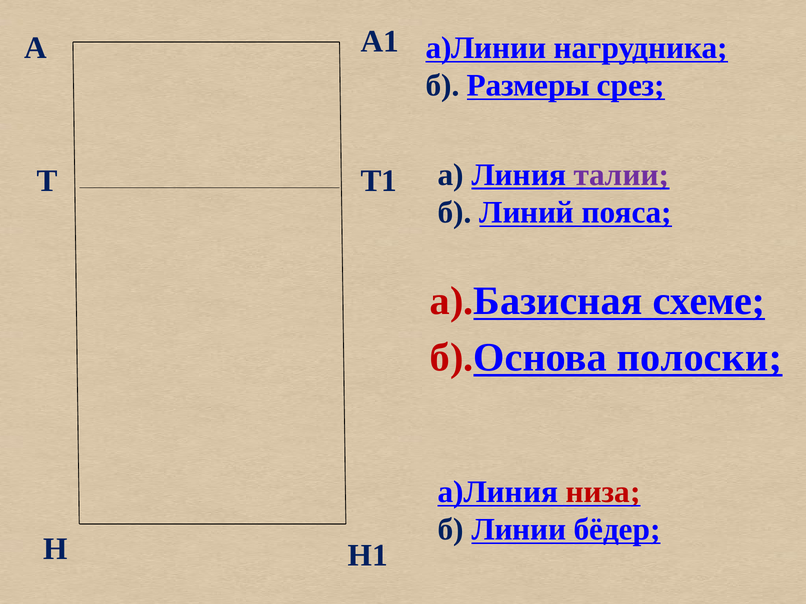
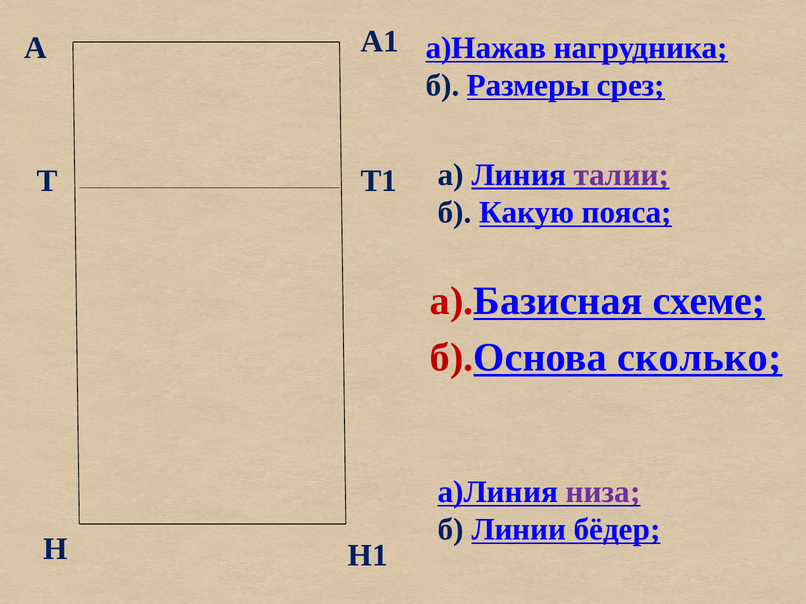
а)Линии: а)Линии -> а)Нажав
Линий: Линий -> Какую
полоски: полоски -> сколько
низа colour: red -> purple
